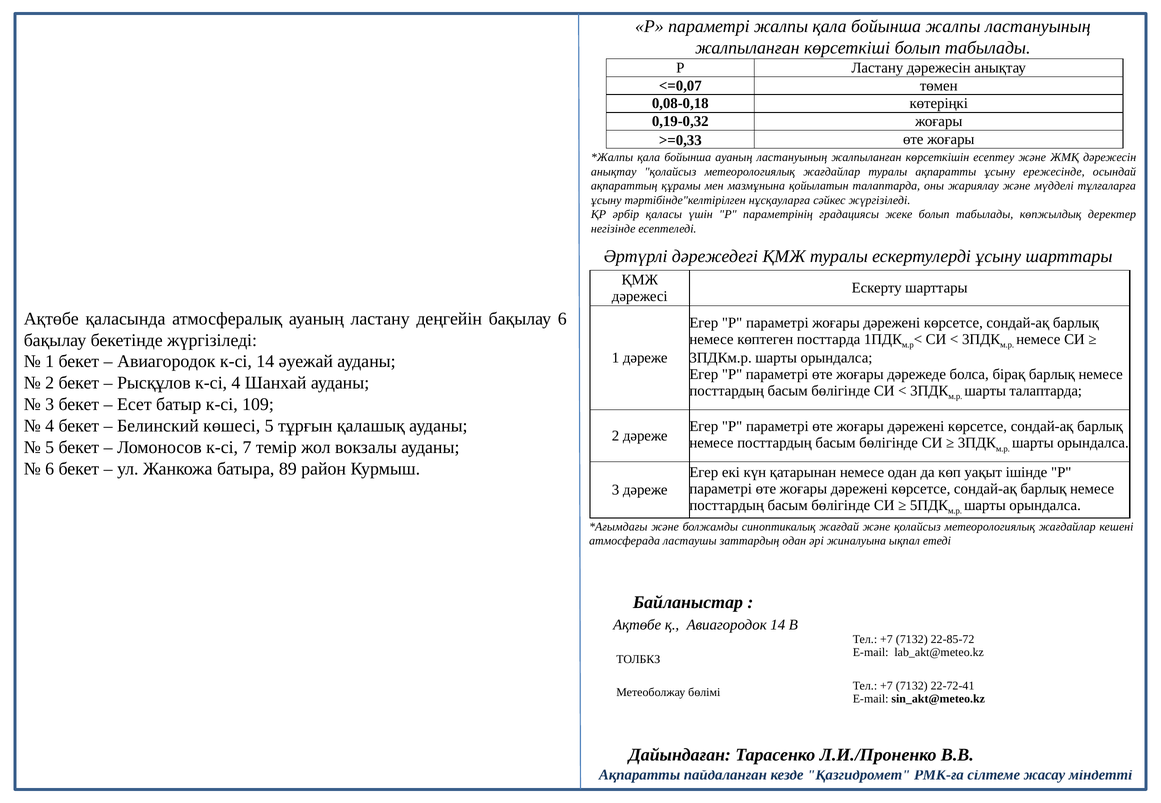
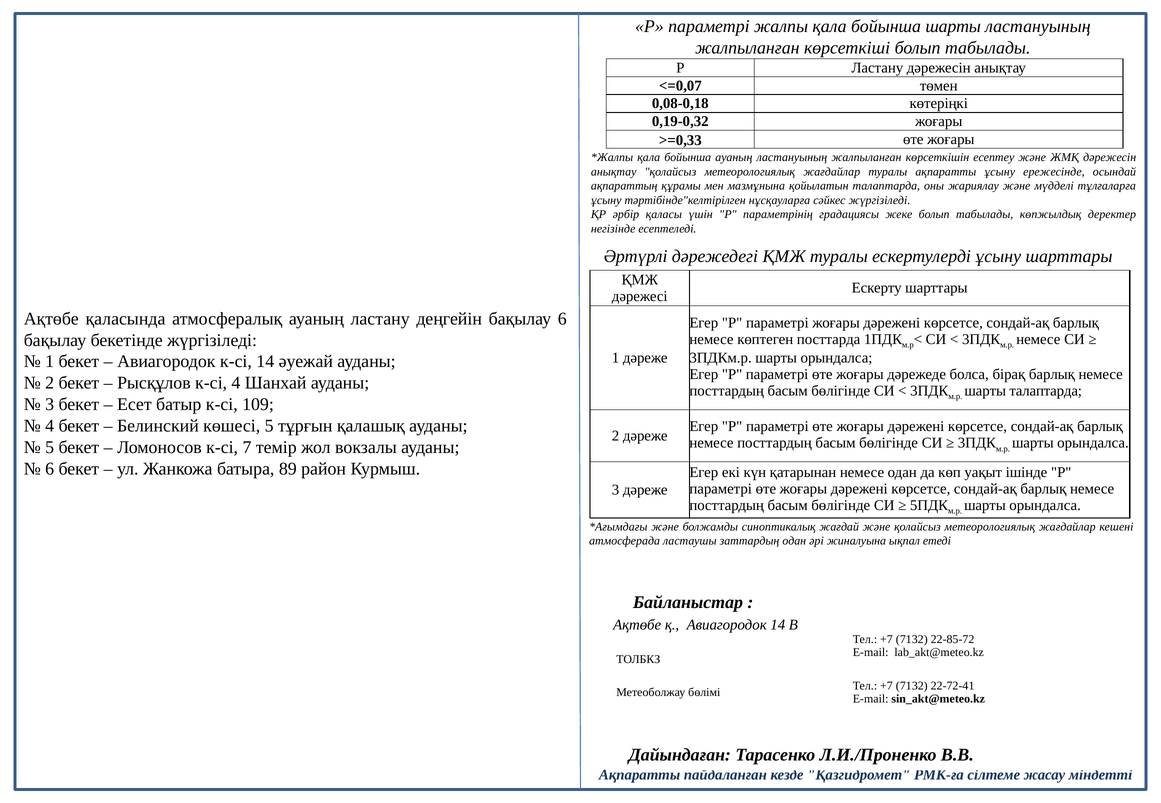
бойынша жалпы: жалпы -> шарты
